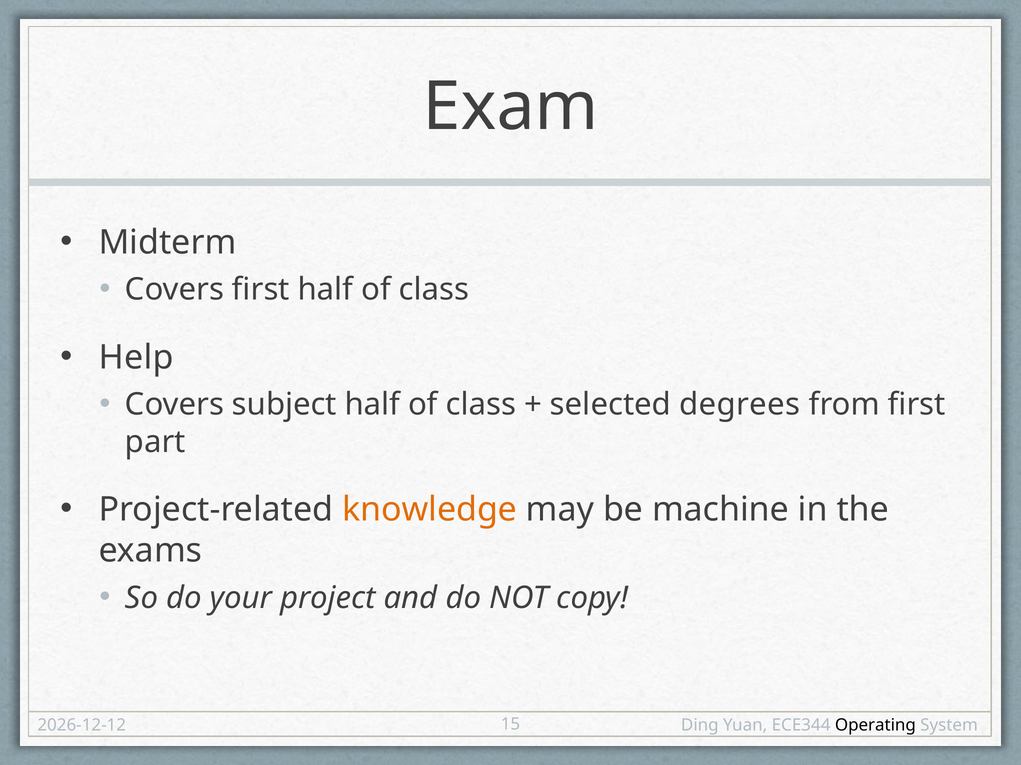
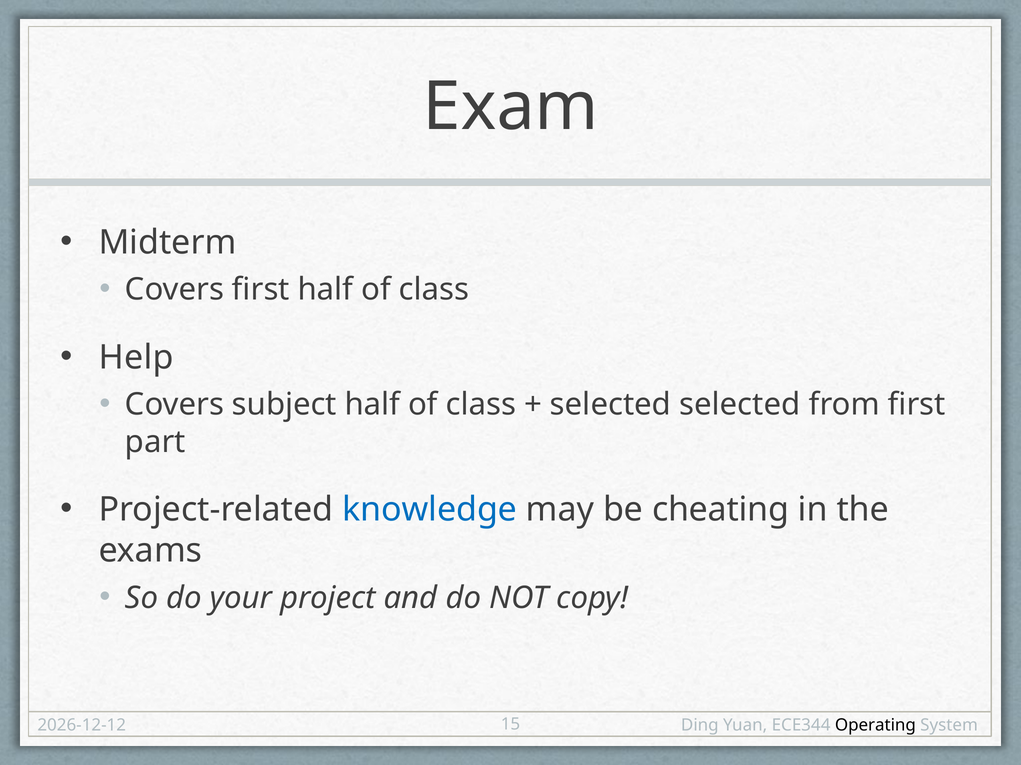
selected degrees: degrees -> selected
knowledge colour: orange -> blue
machine: machine -> cheating
